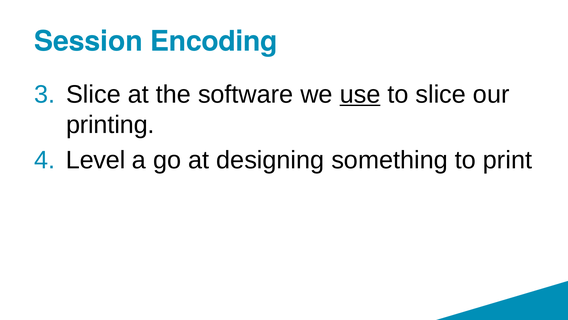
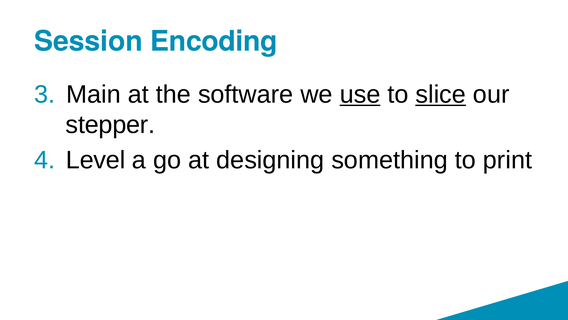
Slice at (93, 94): Slice -> Main
slice at (441, 94) underline: none -> present
printing: printing -> stepper
